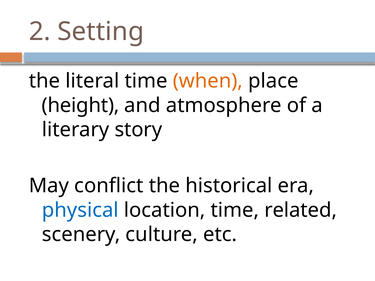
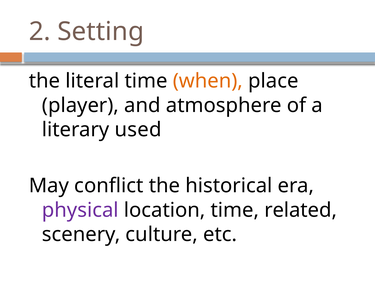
height: height -> player
story: story -> used
physical colour: blue -> purple
